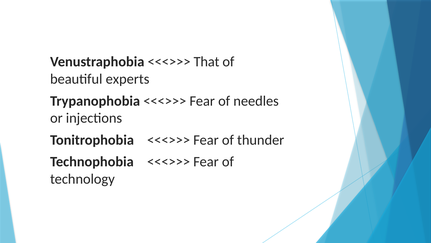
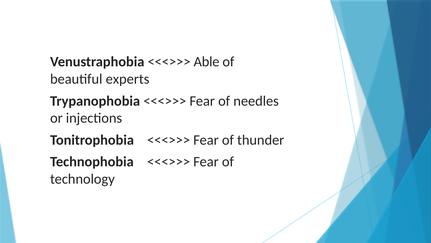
That: That -> Able
